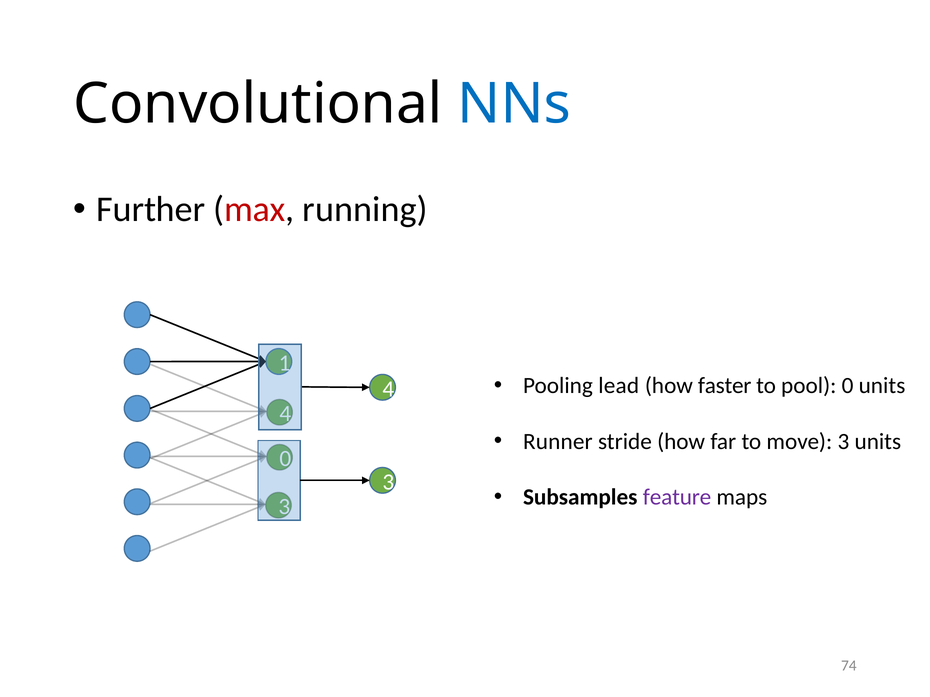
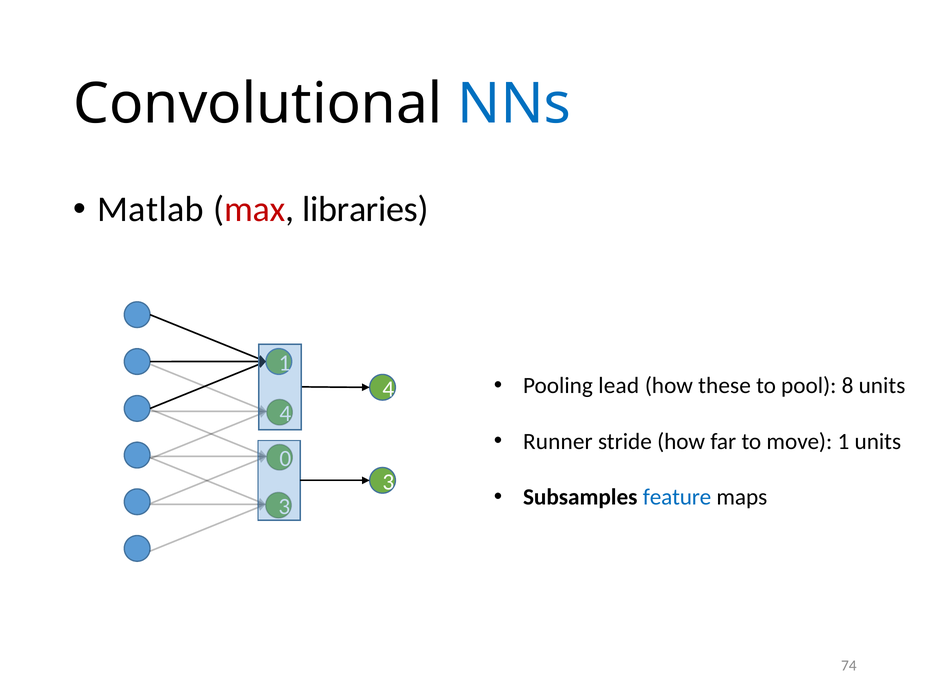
Further: Further -> Matlab
running: running -> libraries
faster: faster -> these
pool 0: 0 -> 8
move 3: 3 -> 1
feature colour: purple -> blue
